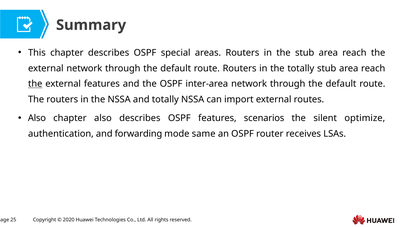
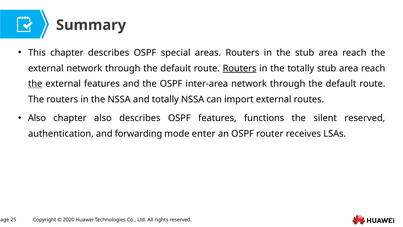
Routers at (240, 68) underline: none -> present
scenarios: scenarios -> functions
silent optimize: optimize -> reserved
same: same -> enter
